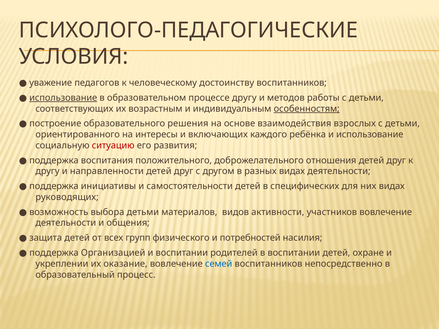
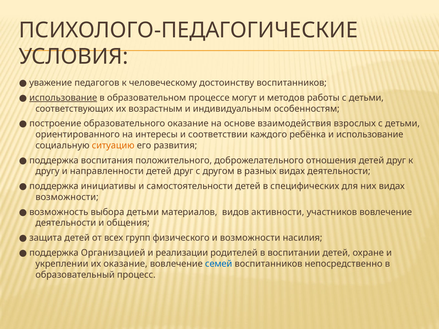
процессе другу: другу -> могут
особенностям underline: present -> none
образовательного решения: решения -> оказание
включающих: включающих -> соответствии
ситуацию colour: red -> orange
руководящих at (67, 197): руководящих -> возможности
и потребностей: потребностей -> возможности
и воспитании: воспитании -> реализации
